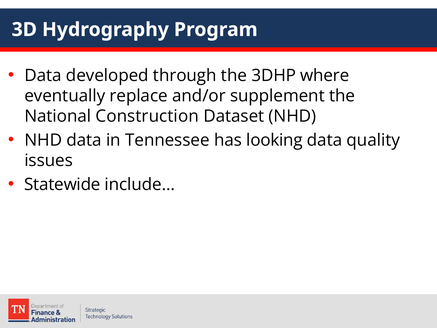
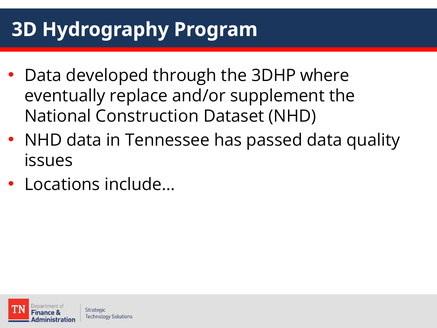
looking: looking -> passed
Statewide: Statewide -> Locations
